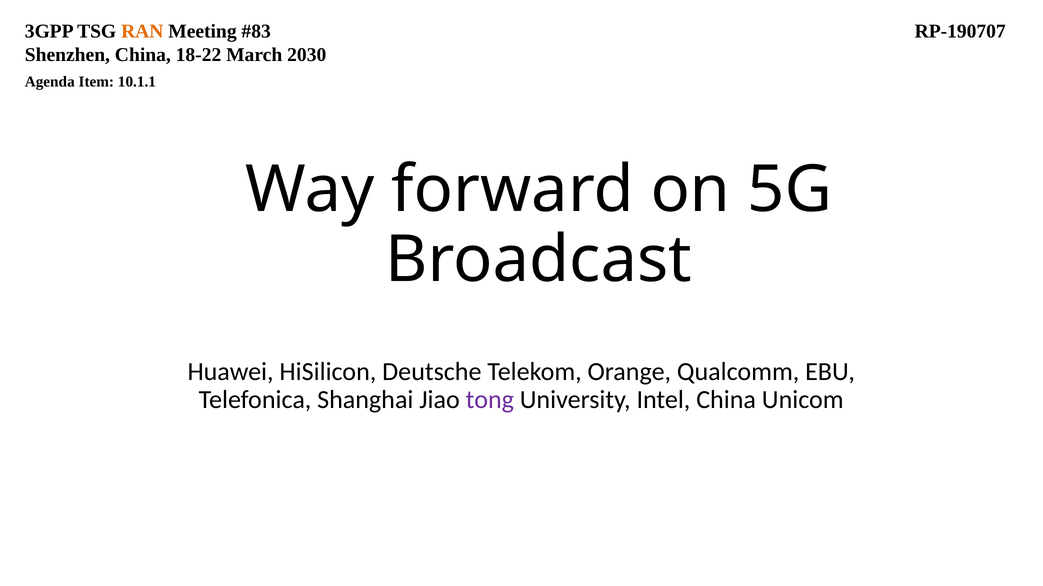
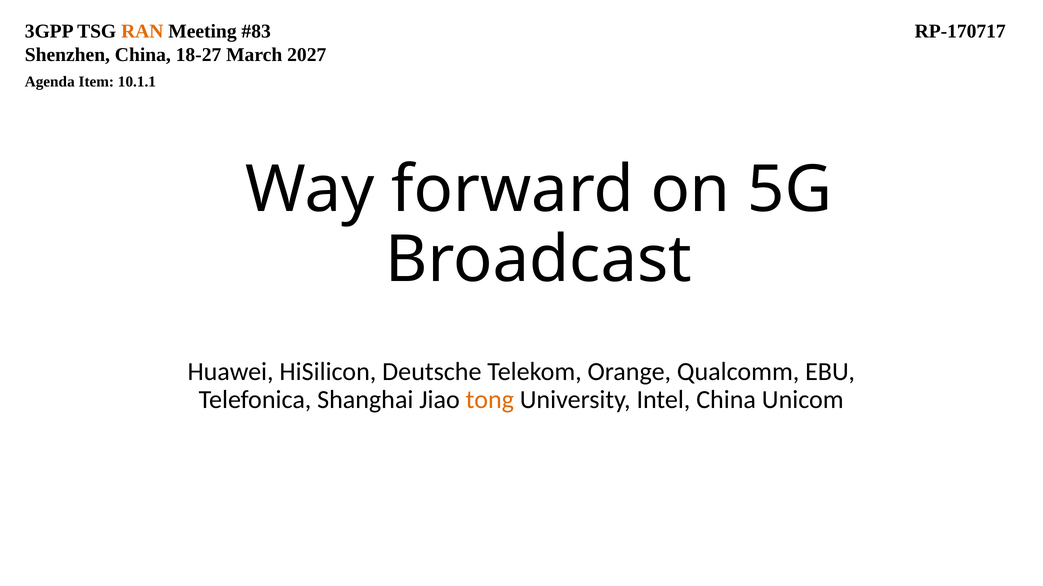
RP-190707: RP-190707 -> RP-170717
18-22: 18-22 -> 18-27
2030: 2030 -> 2027
tong colour: purple -> orange
